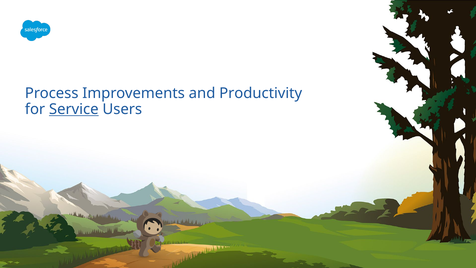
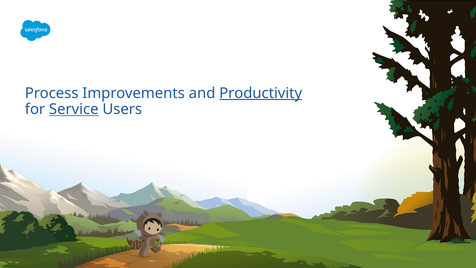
Productivity underline: none -> present
